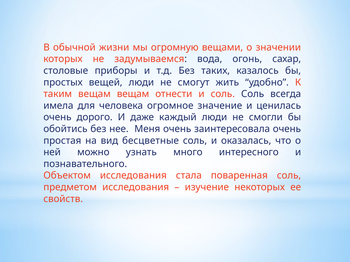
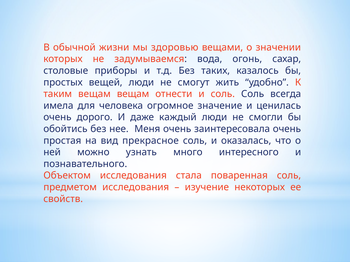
огромную: огромную -> здоровью
бесцветные: бесцветные -> прекрасное
